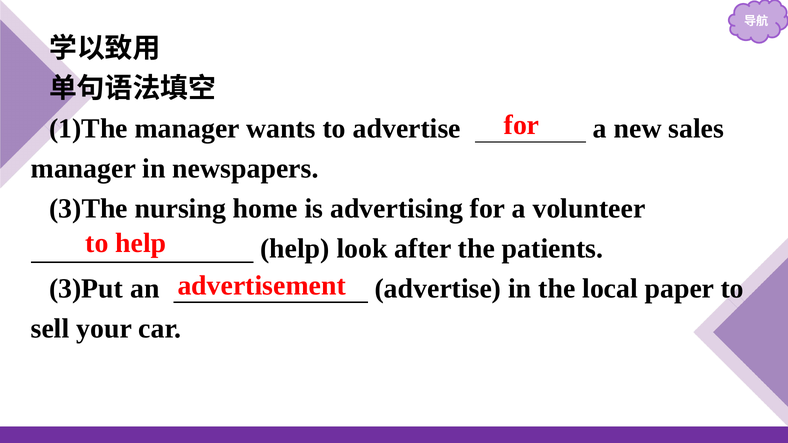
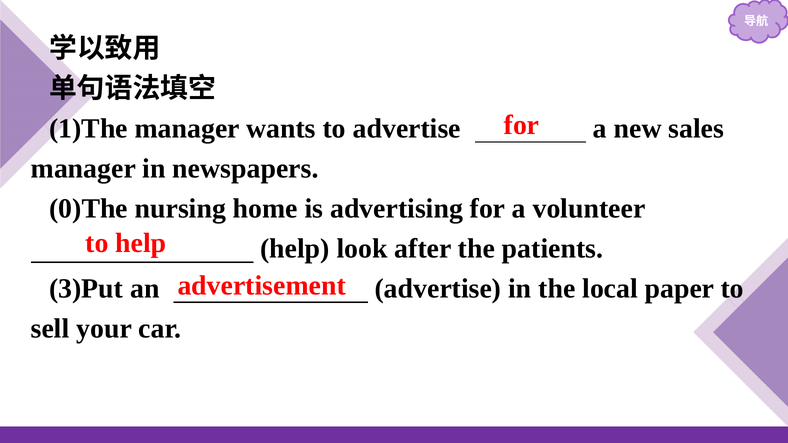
3)The: 3)The -> 0)The
